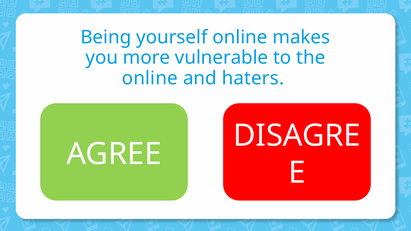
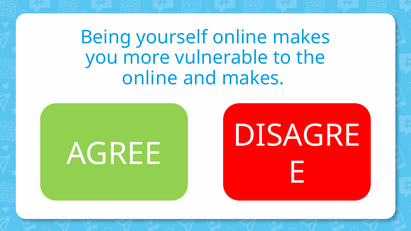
and haters: haters -> makes
